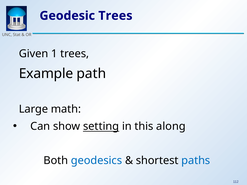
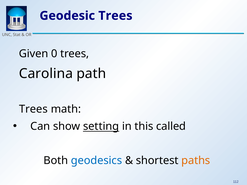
1: 1 -> 0
Example: Example -> Carolina
Large at (33, 109): Large -> Trees
along: along -> called
paths colour: blue -> orange
